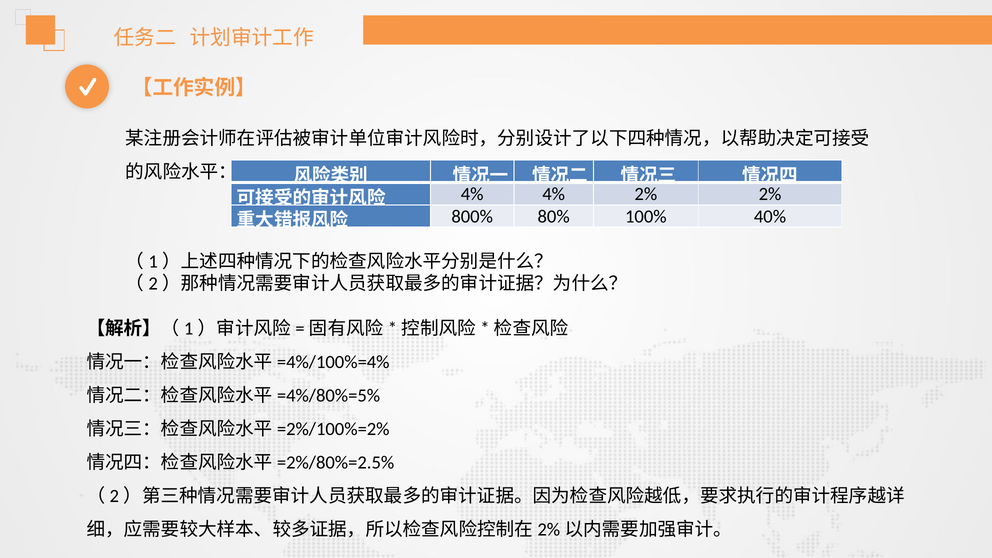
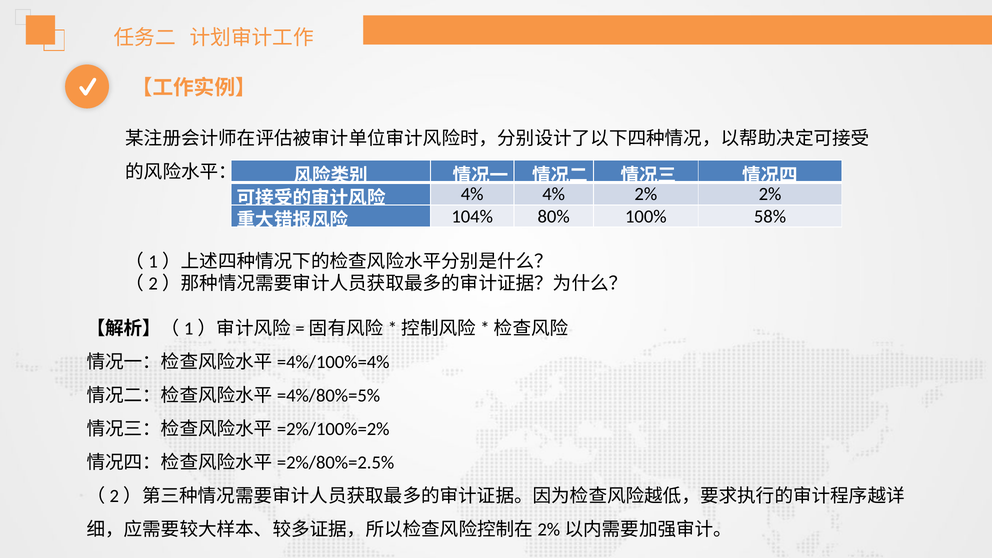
800%: 800% -> 104%
40%: 40% -> 58%
